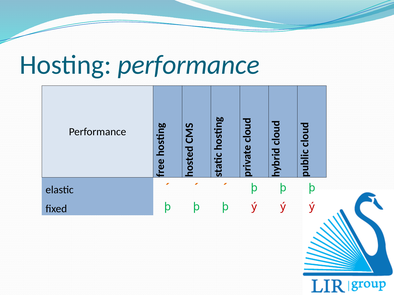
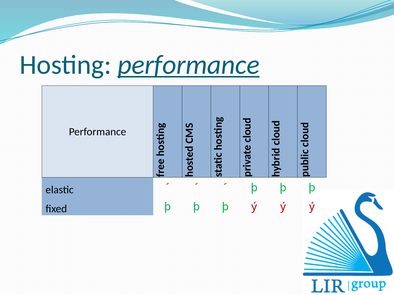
performance at (189, 65) underline: none -> present
